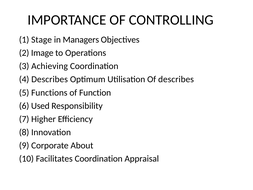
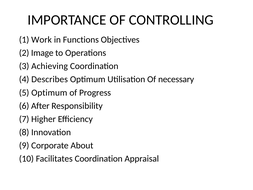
Stage: Stage -> Work
Managers: Managers -> Functions
Of describes: describes -> necessary
5 Functions: Functions -> Optimum
Function: Function -> Progress
Used: Used -> After
